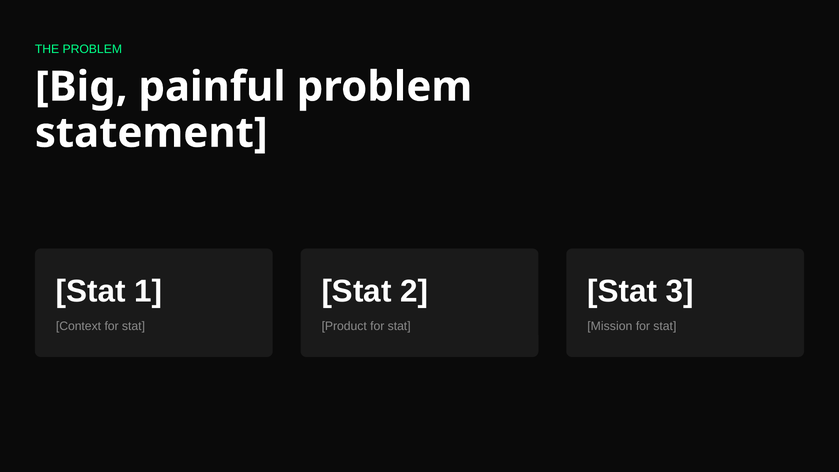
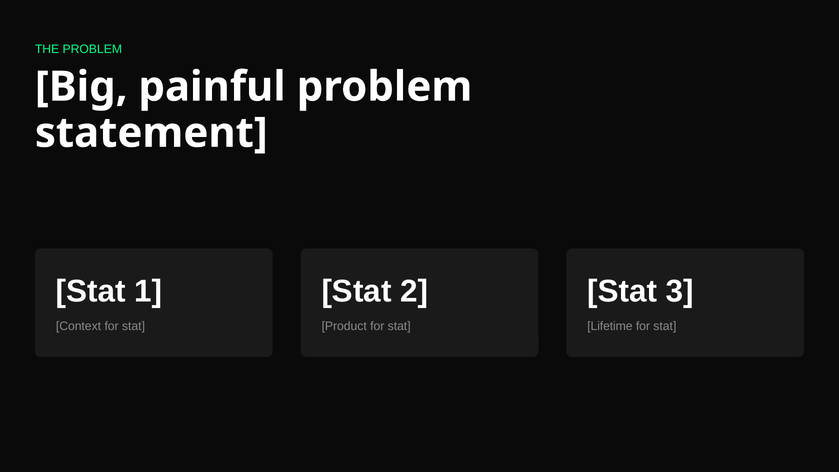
Mission: Mission -> Lifetime
